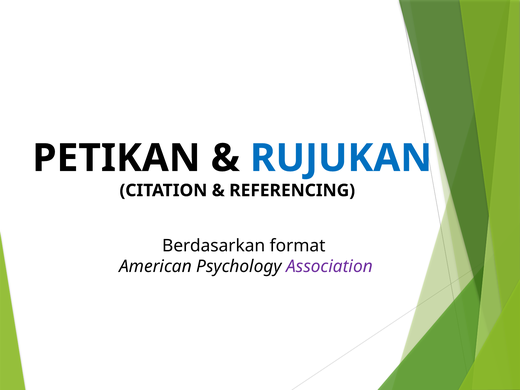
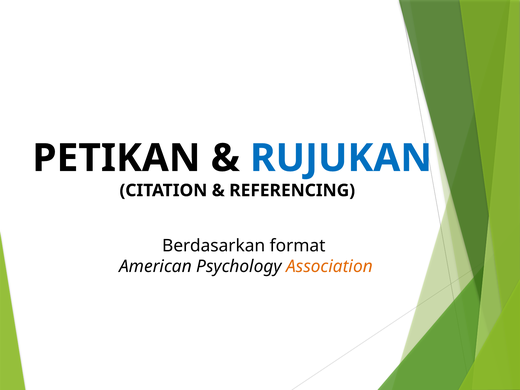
Association colour: purple -> orange
